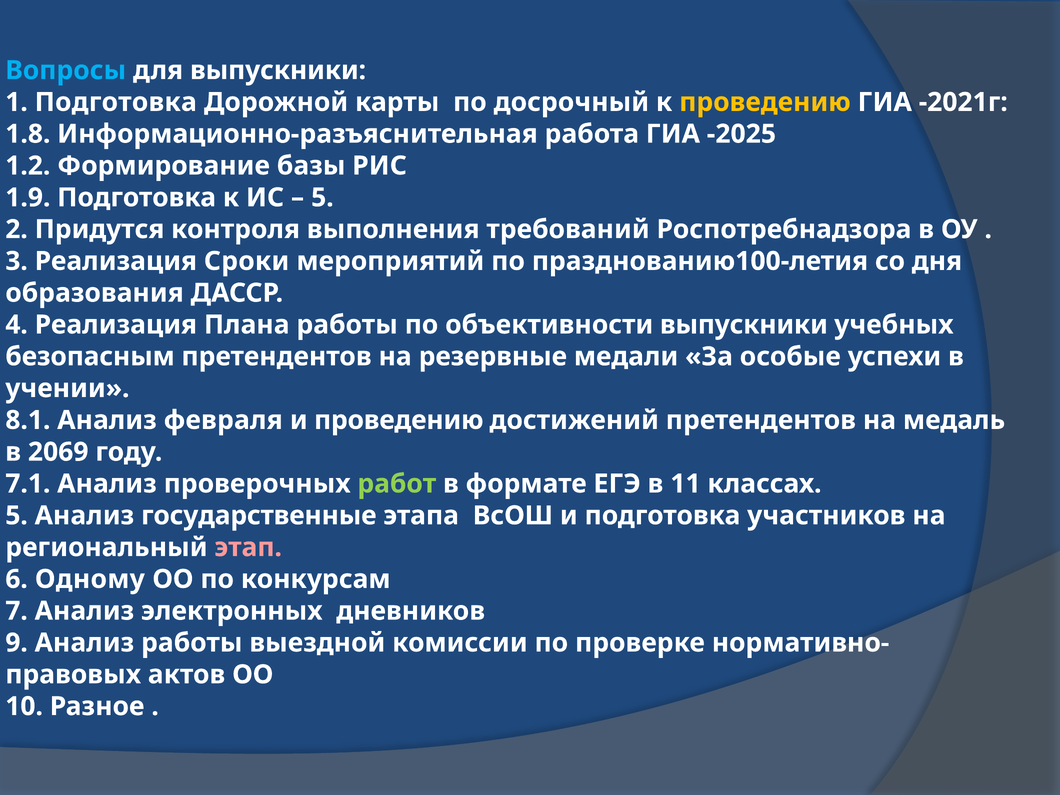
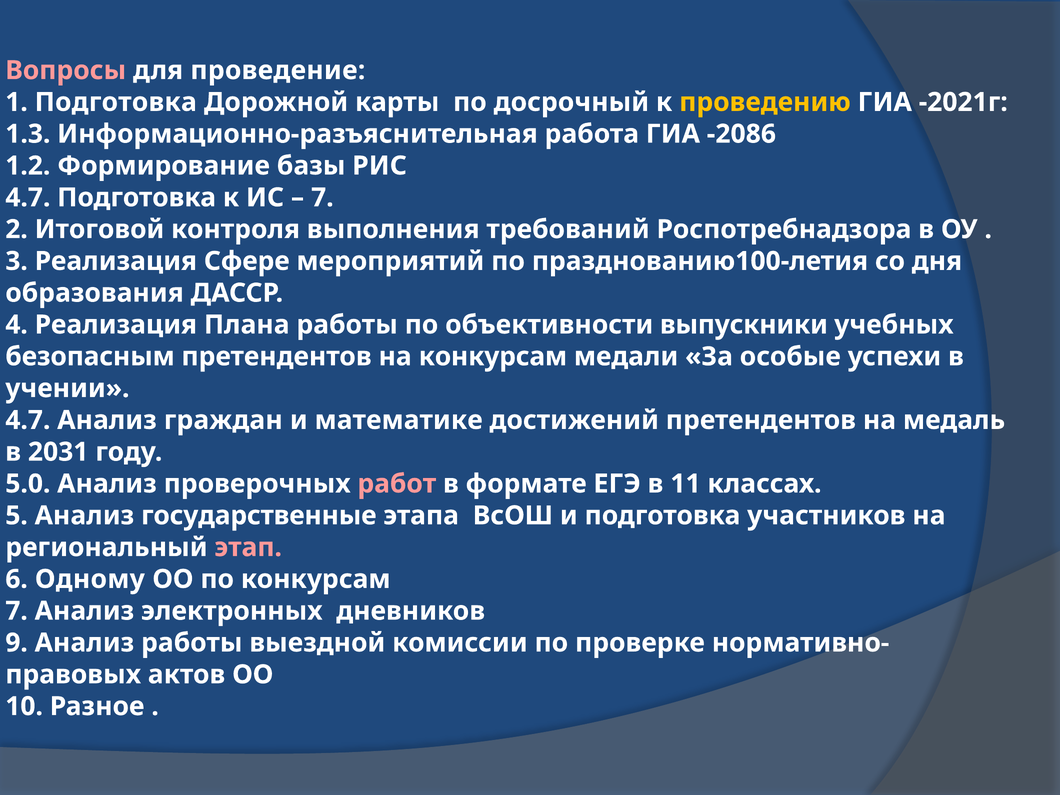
Вопросы colour: light blue -> pink
для выпускники: выпускники -> проведение
1.8: 1.8 -> 1.3
-2025: -2025 -> -2086
1.9 at (28, 198): 1.9 -> 4.7
5 at (322, 198): 5 -> 7
Придутся: Придутся -> Итоговой
Сроки: Сроки -> Сфере
на резервные: резервные -> конкурсам
8.1 at (28, 420): 8.1 -> 4.7
февраля: февраля -> граждан
и проведению: проведению -> математике
2069: 2069 -> 2031
7.1: 7.1 -> 5.0
работ colour: light green -> pink
